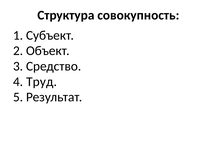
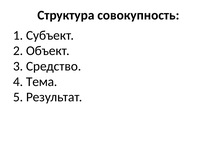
Труд: Труд -> Тема
